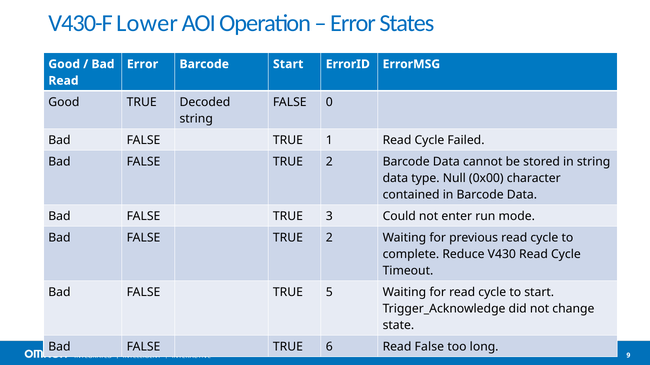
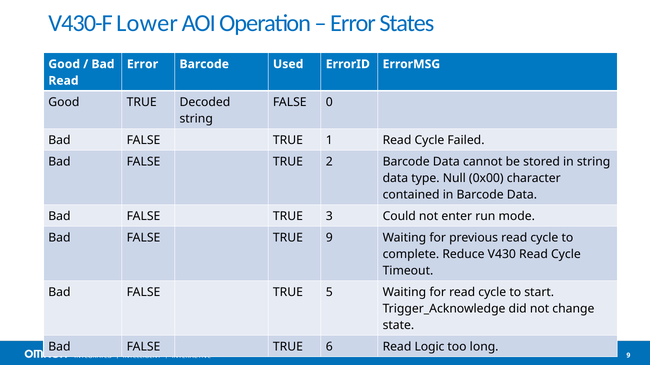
Barcode Start: Start -> Used
2 at (329, 238): 2 -> 9
Read False: False -> Logic
